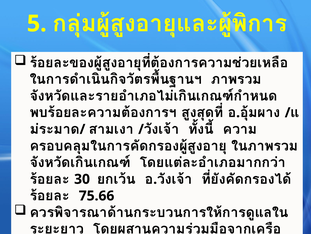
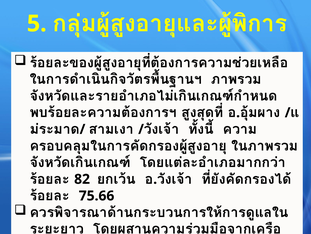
30: 30 -> 82
